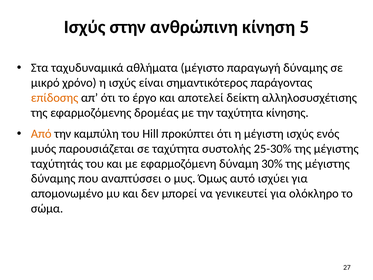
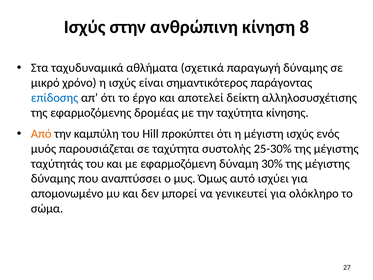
5: 5 -> 8
μέγιστο: μέγιστο -> σχετικά
επίδοσης colour: orange -> blue
